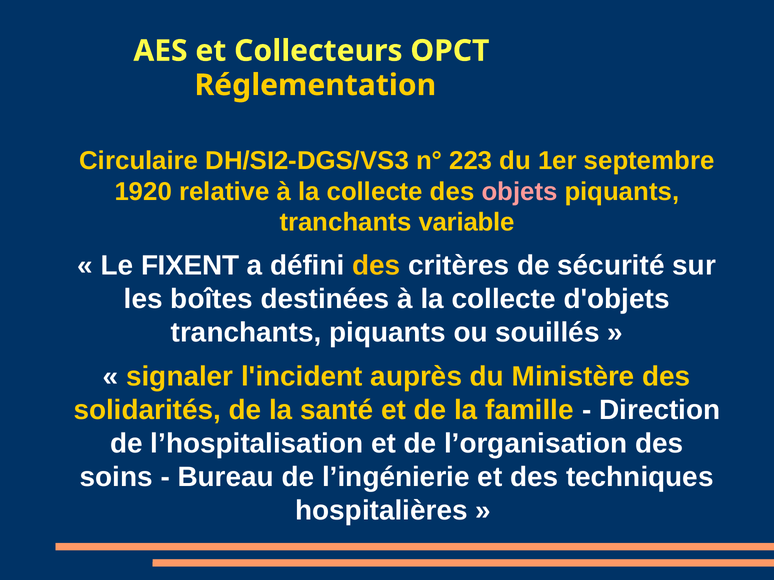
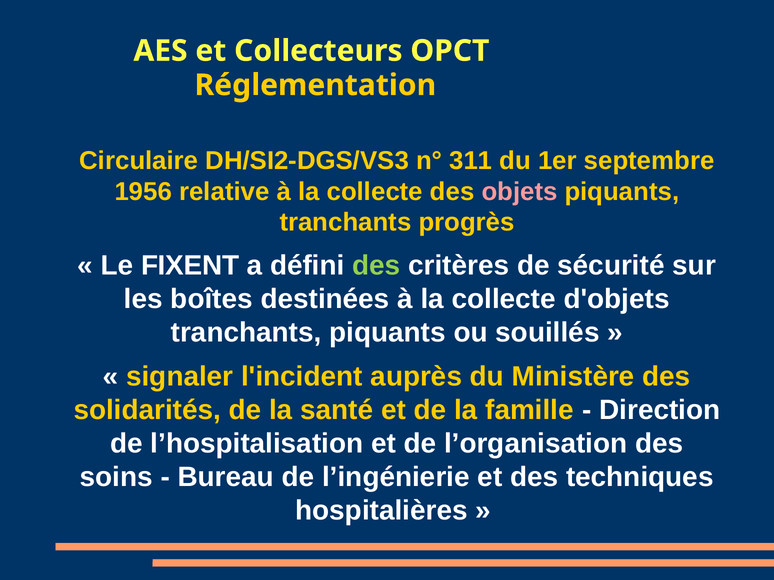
223: 223 -> 311
1920: 1920 -> 1956
variable: variable -> progrès
des at (376, 266) colour: yellow -> light green
